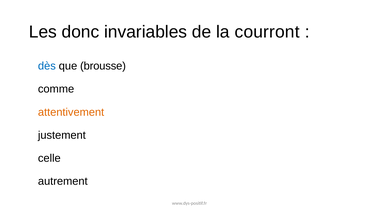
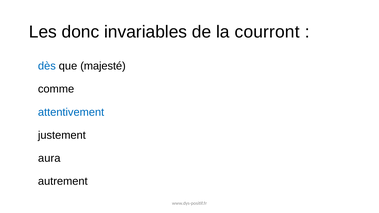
brousse: brousse -> majesté
attentivement colour: orange -> blue
celle: celle -> aura
